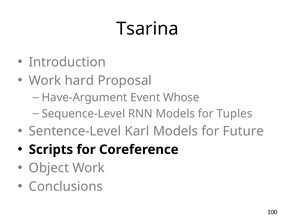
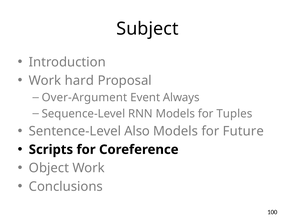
Tsarina: Tsarina -> Subject
Have-Argument: Have-Argument -> Over-Argument
Whose: Whose -> Always
Karl: Karl -> Also
